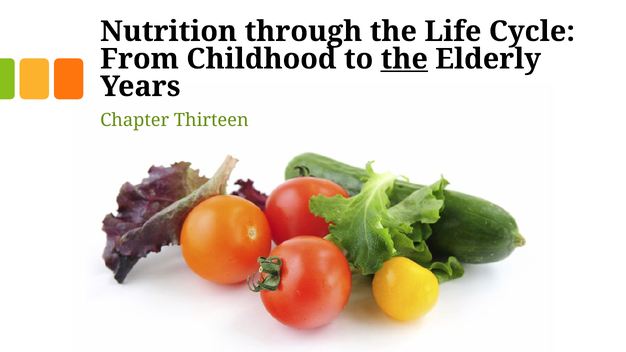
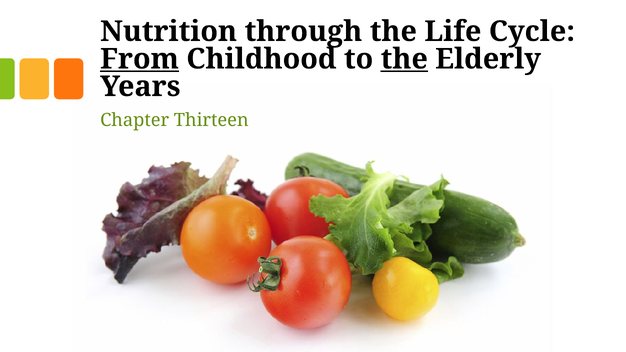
From underline: none -> present
